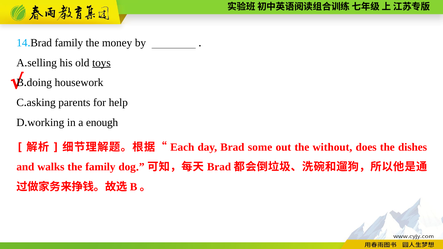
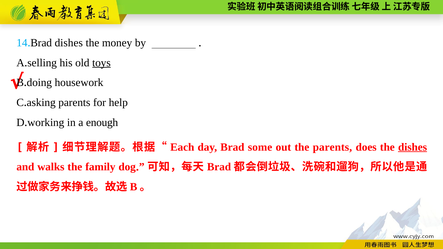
Brad family: family -> dishes
the without: without -> parents
dishes at (413, 147) underline: none -> present
